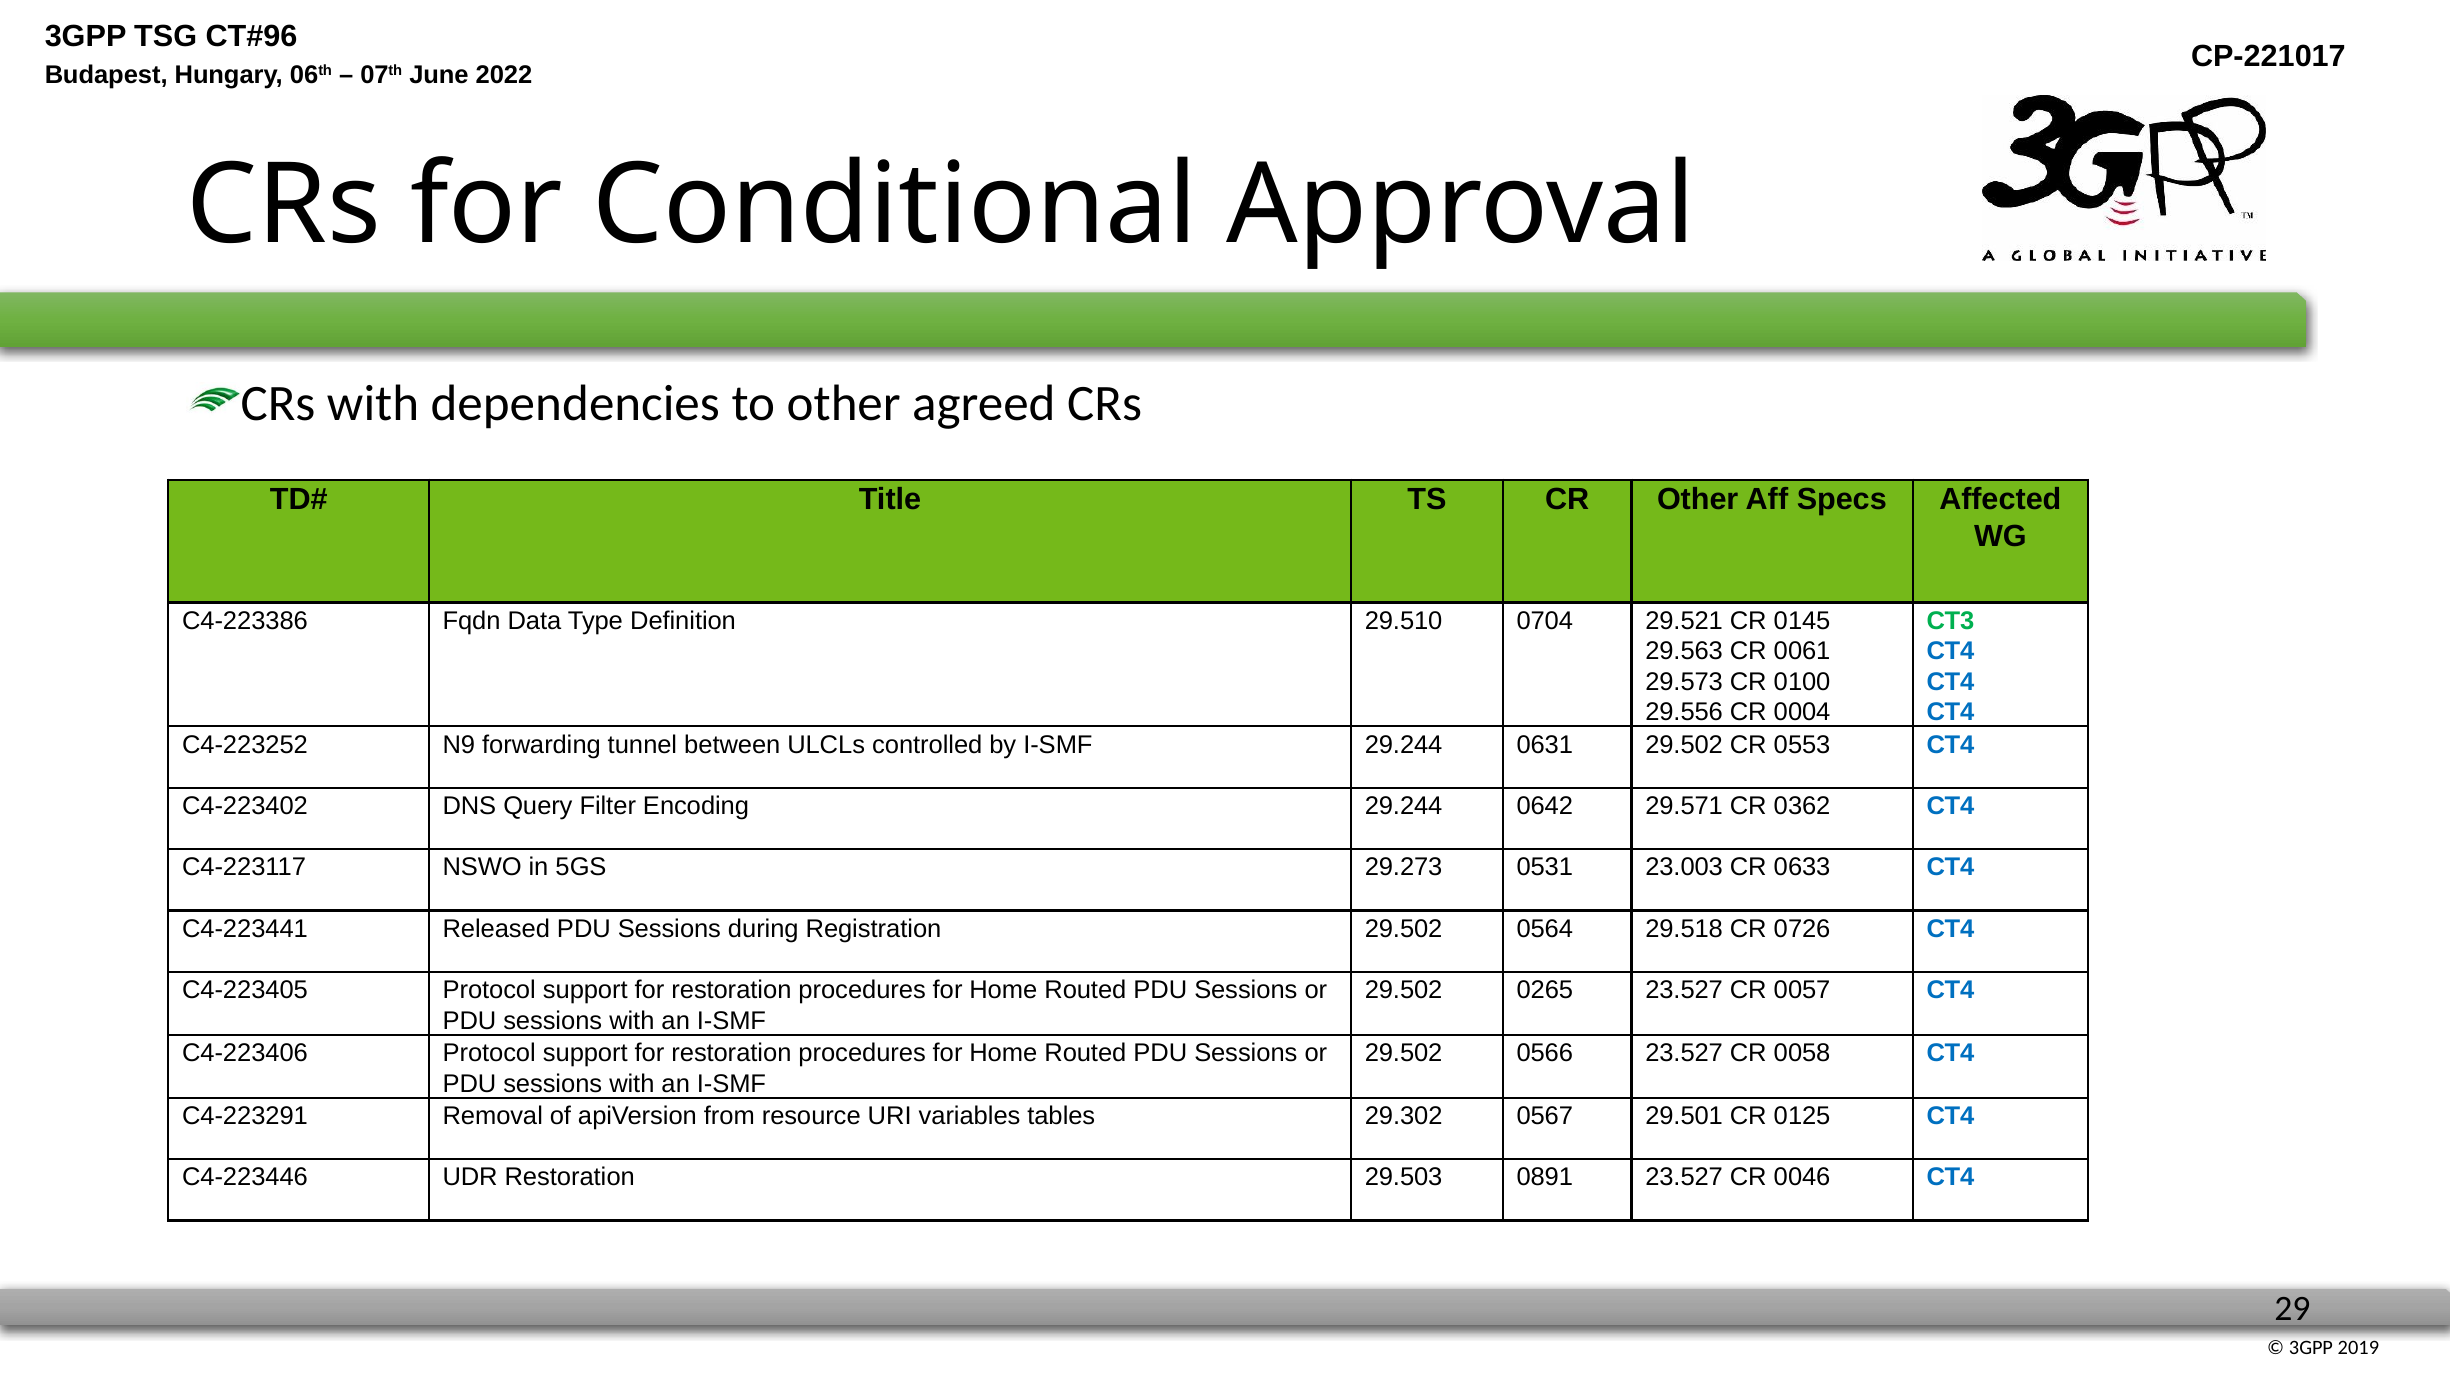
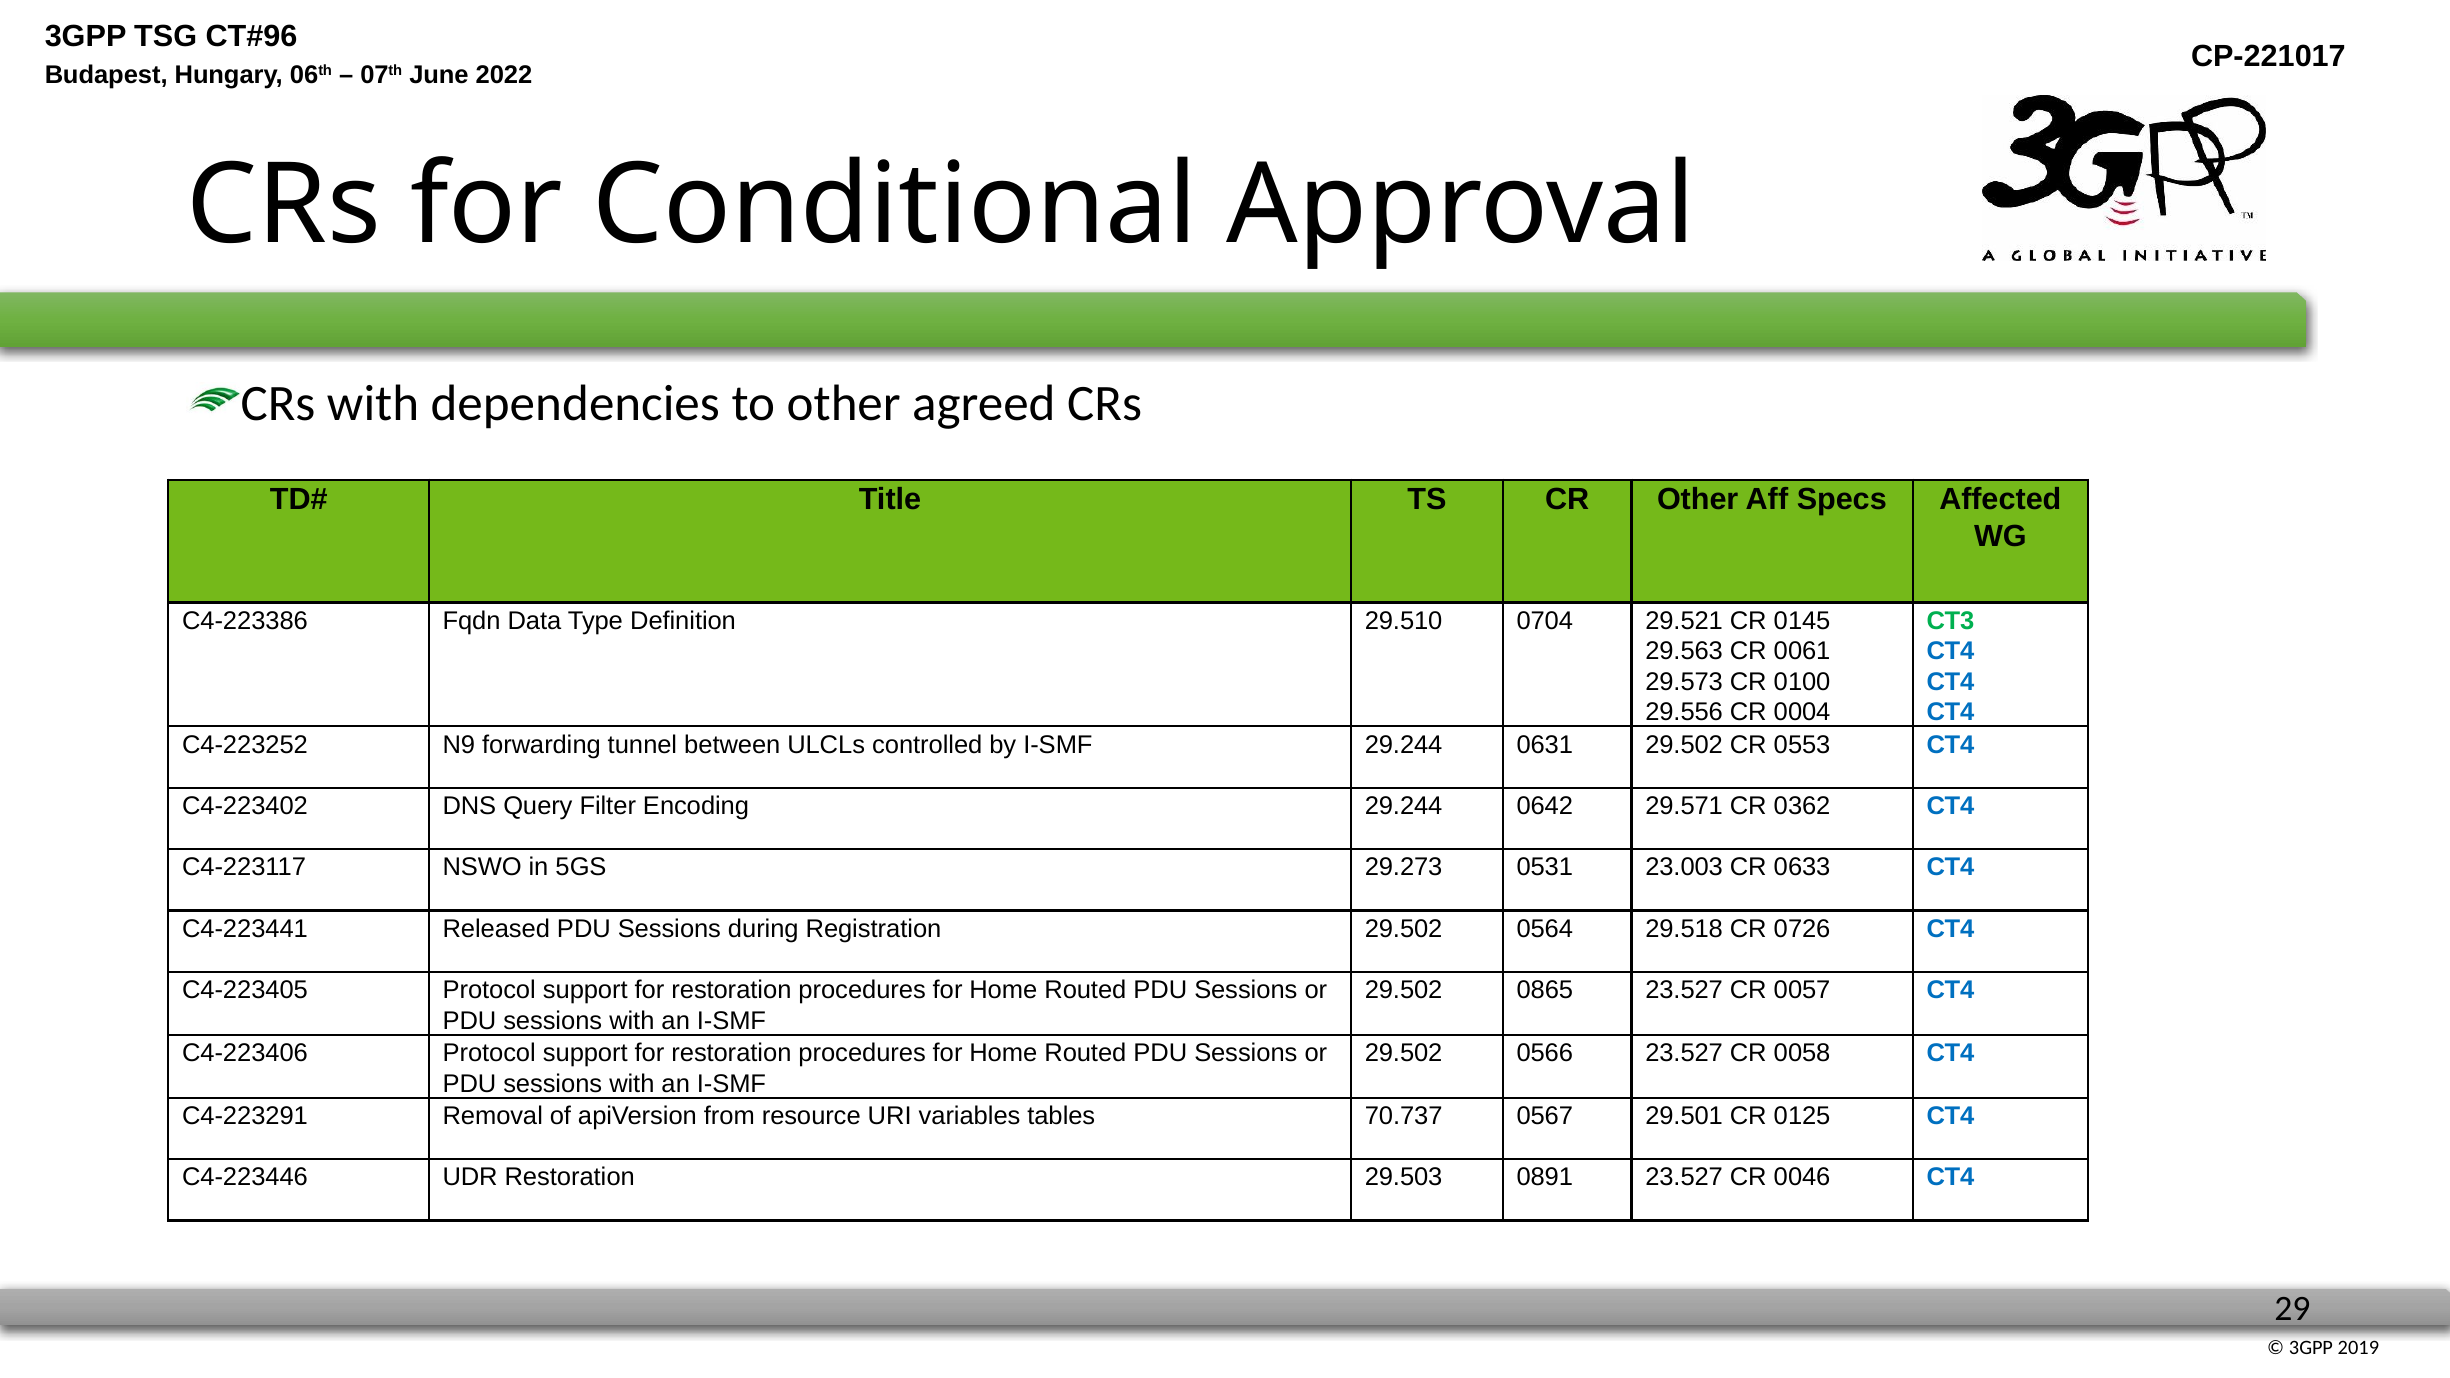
0265: 0265 -> 0865
29.302: 29.302 -> 70.737
